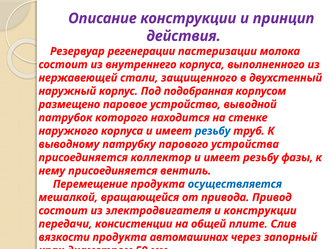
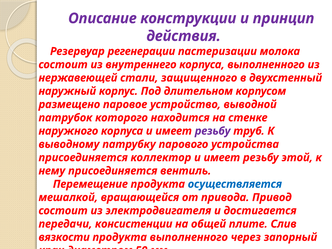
подобранная: подобранная -> длительном
резьбу at (213, 131) colour: blue -> purple
фазы: фазы -> этой
и конструкции: конструкции -> достигается
продукта автомашинах: автомашинах -> выполненного
